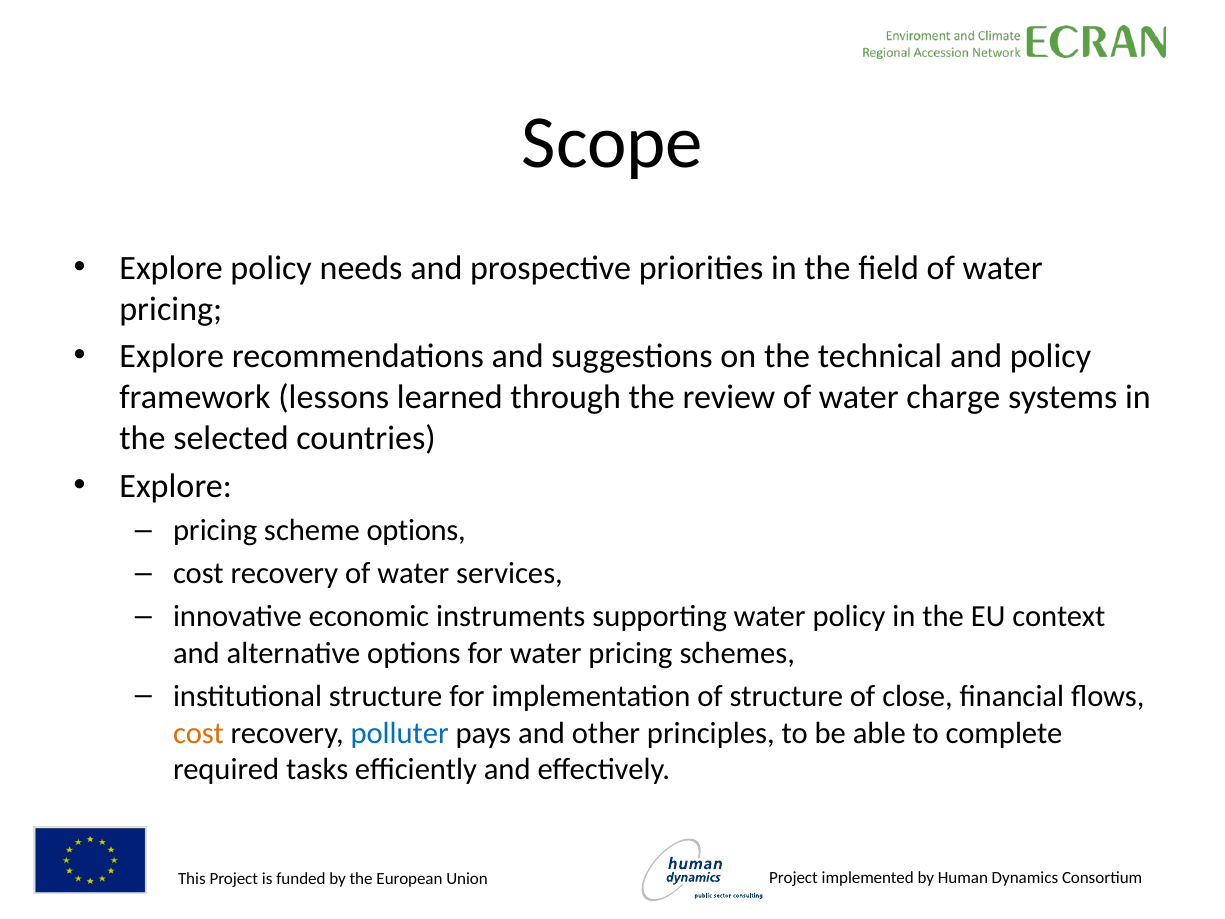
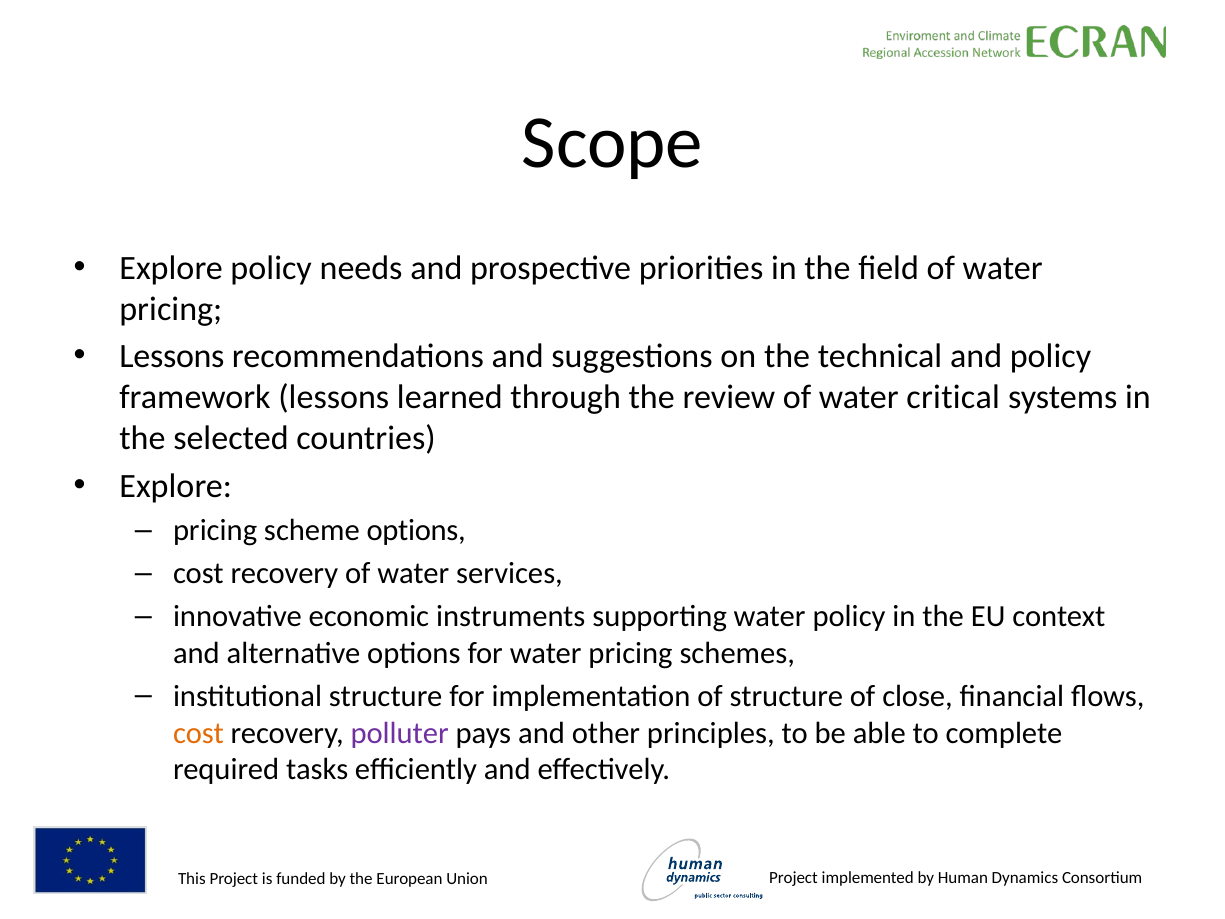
Explore at (172, 357): Explore -> Lessons
charge: charge -> critical
polluter colour: blue -> purple
